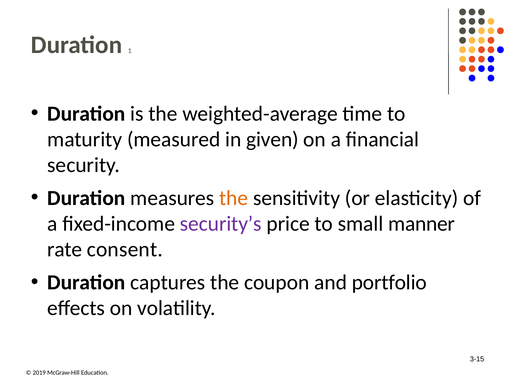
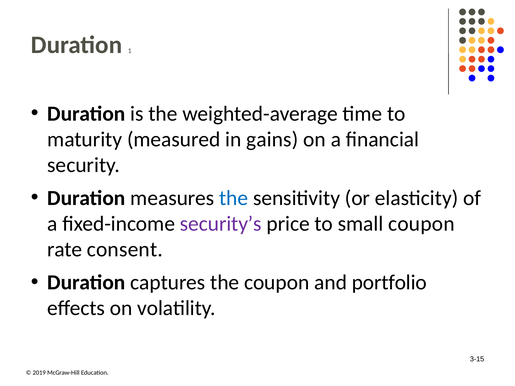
given: given -> gains
the at (234, 198) colour: orange -> blue
small manner: manner -> coupon
